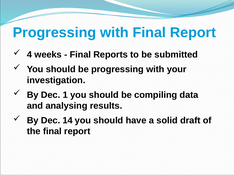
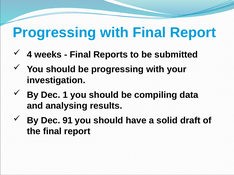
14: 14 -> 91
